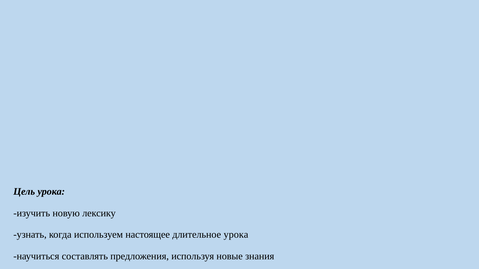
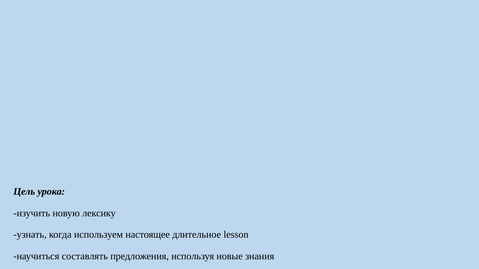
длительное урока: урока -> lesson
